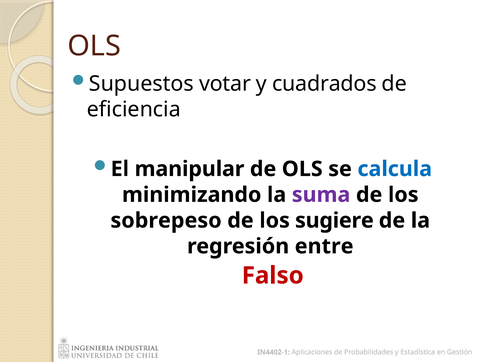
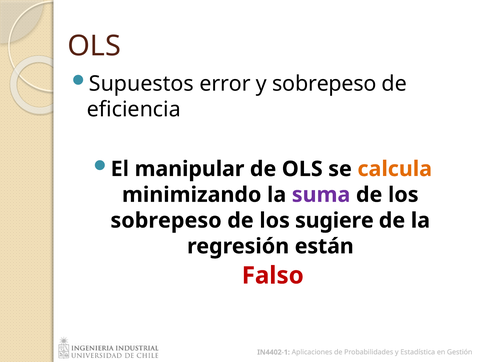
votar: votar -> error
y cuadrados: cuadrados -> sobrepeso
calcula colour: blue -> orange
entre: entre -> están
